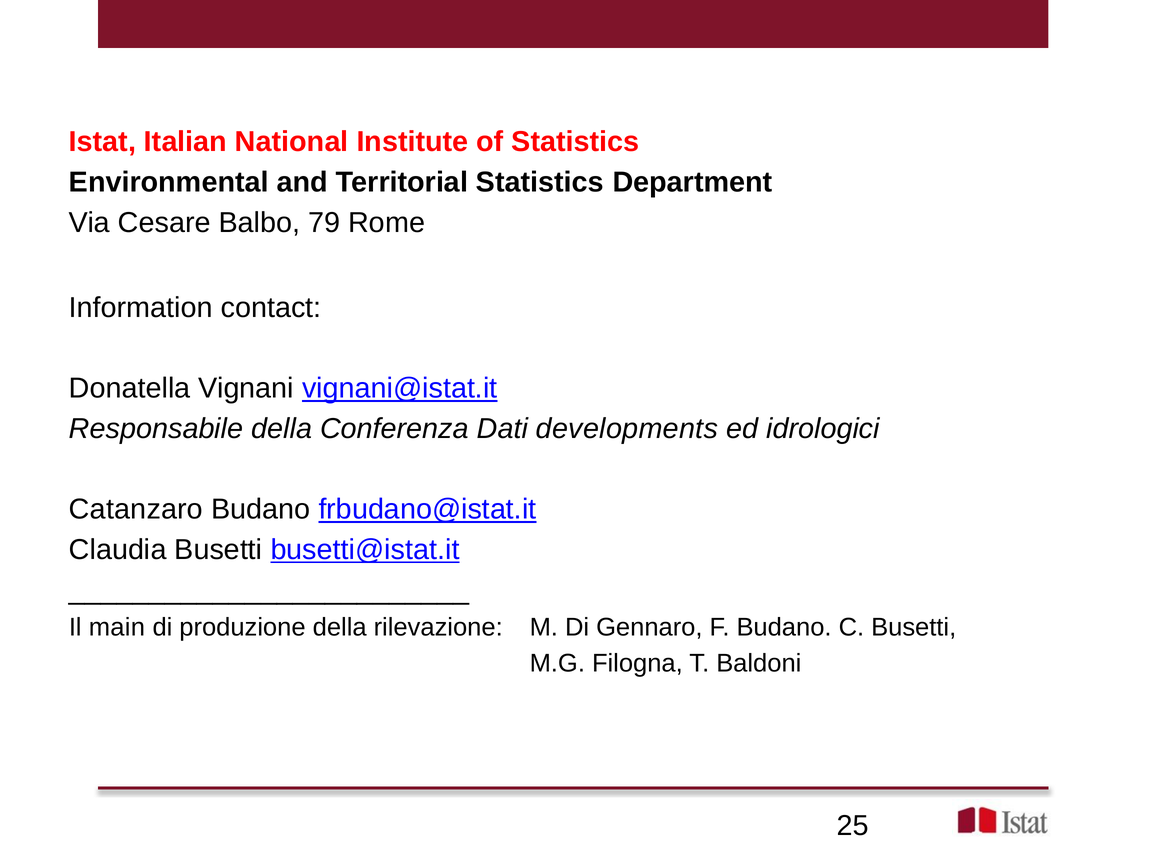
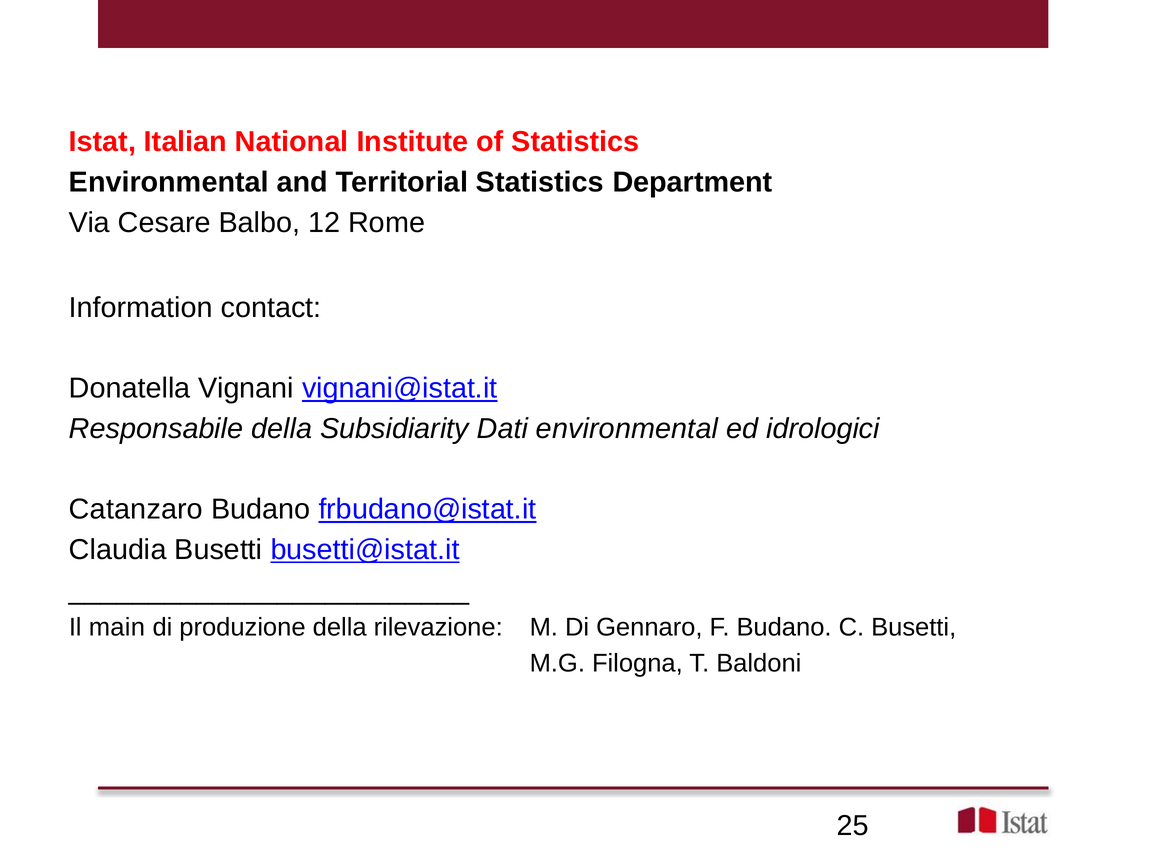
79: 79 -> 12
Conferenza: Conferenza -> Subsidiarity
Dati developments: developments -> environmental
